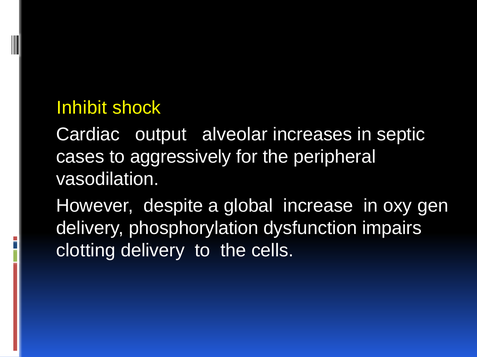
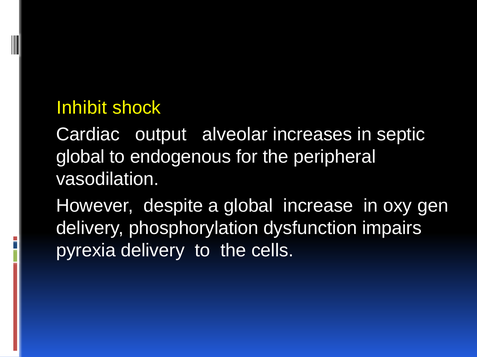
cases at (80, 157): cases -> global
aggressively: aggressively -> endogenous
clotting: clotting -> pyrexia
